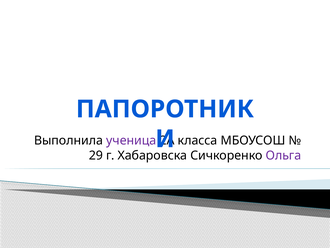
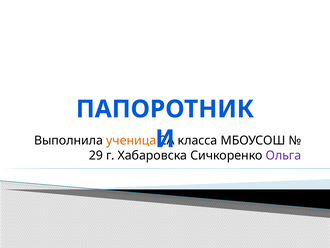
ученица colour: purple -> orange
